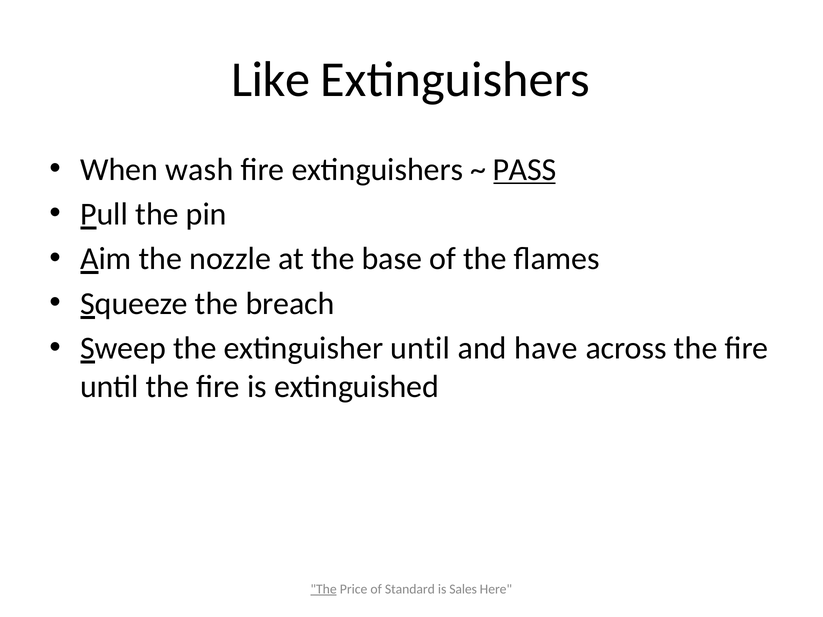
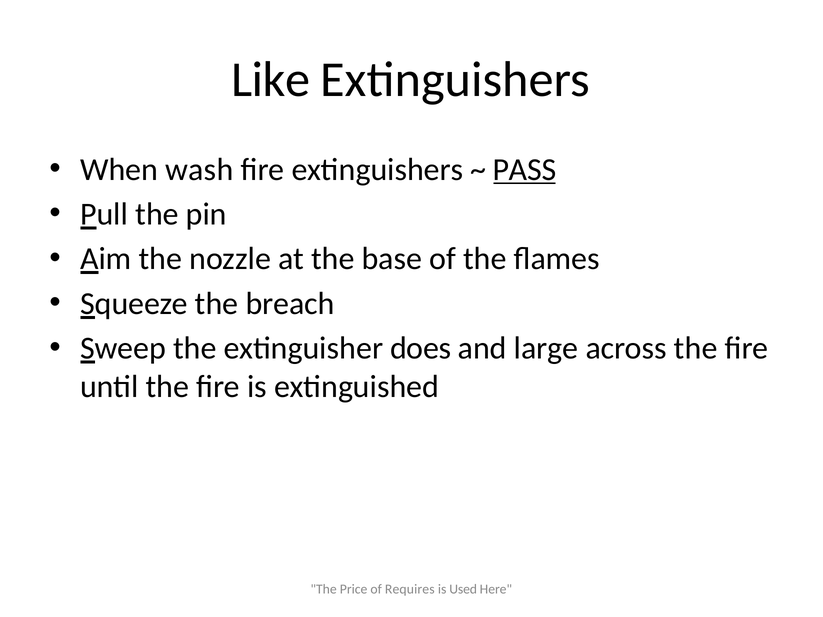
extinguisher until: until -> does
have: have -> large
The at (324, 589) underline: present -> none
Standard: Standard -> Requires
Sales: Sales -> Used
